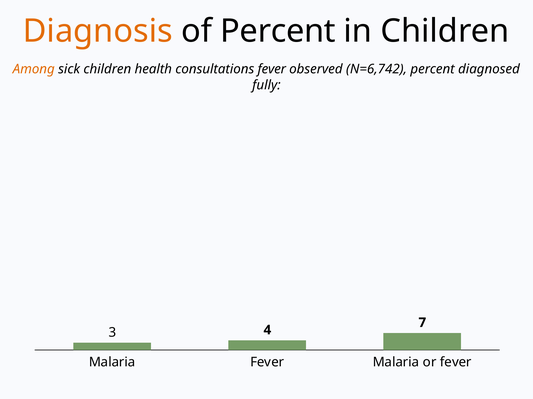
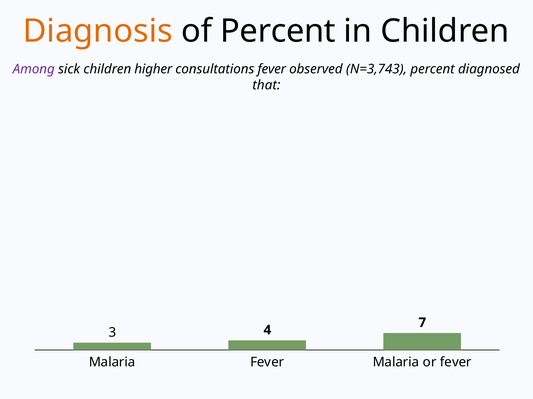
Among colour: orange -> purple
health: health -> higher
N=6,742: N=6,742 -> N=3,743
fully: fully -> that
